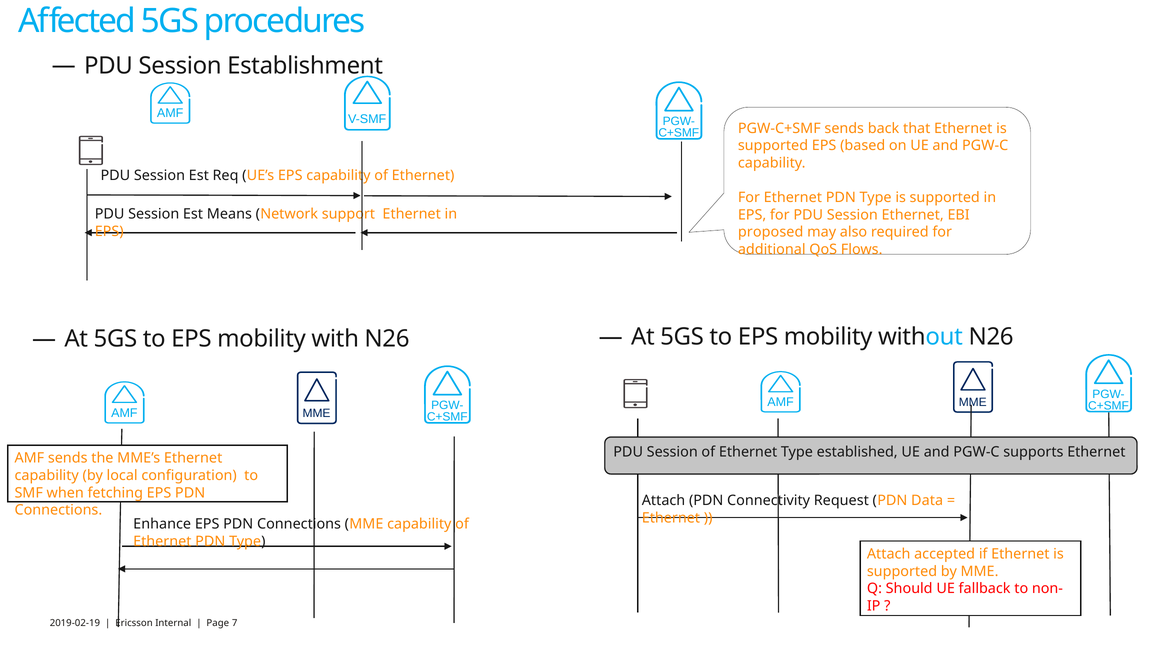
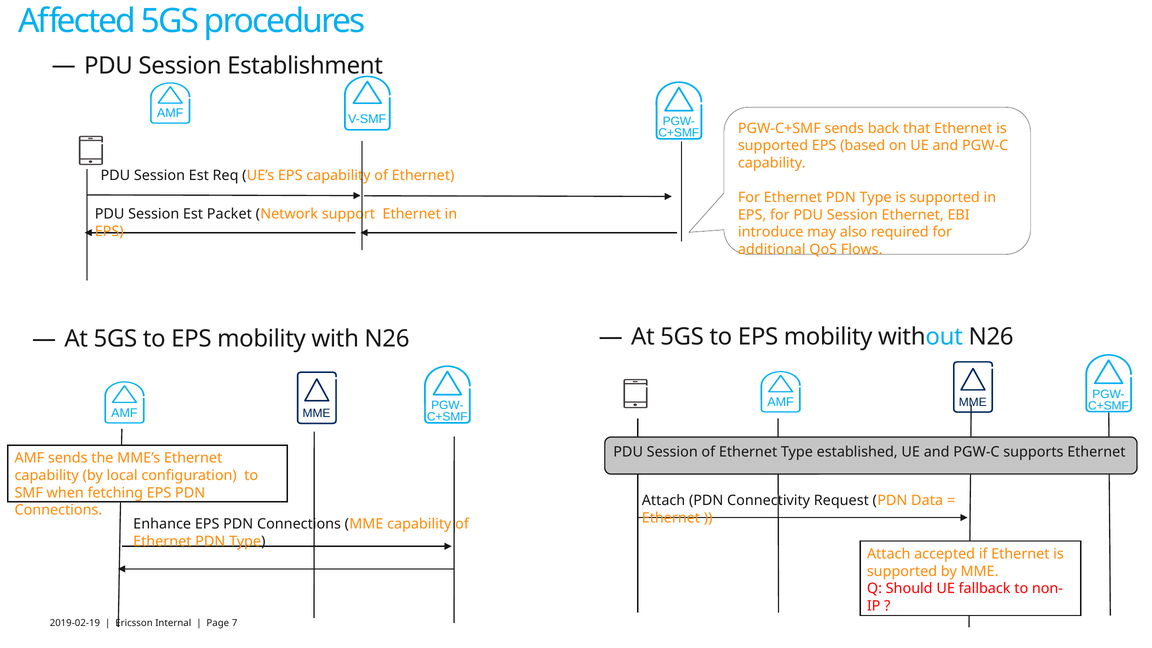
Means: Means -> Packet
proposed: proposed -> introduce
